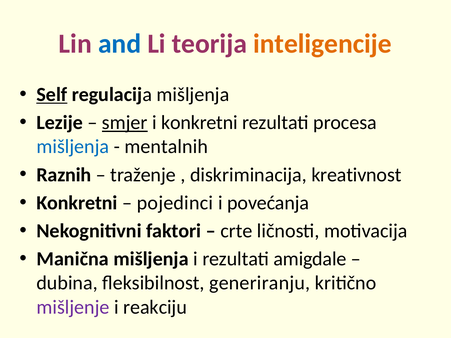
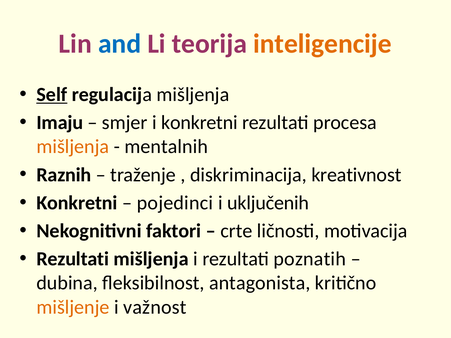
Lezije: Lezije -> Imaju
smjer underline: present -> none
mišljenja at (73, 147) colour: blue -> orange
povećanja: povećanja -> uključenih
Manična at (73, 259): Manična -> Rezultati
amigdale: amigdale -> poznatih
generiranju: generiranju -> antagonista
mišljenje colour: purple -> orange
reakciju: reakciju -> važnost
